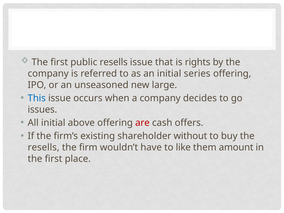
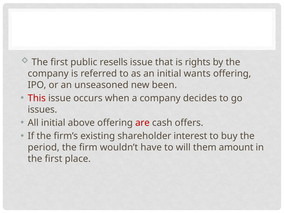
series: series -> wants
large: large -> been
This colour: blue -> red
without: without -> interest
resells at (44, 147): resells -> period
like: like -> will
